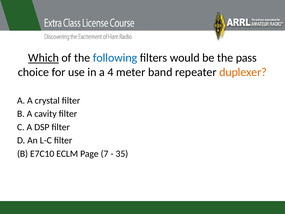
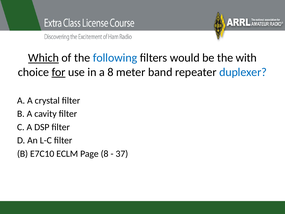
pass: pass -> with
for underline: none -> present
a 4: 4 -> 8
duplexer colour: orange -> blue
Page 7: 7 -> 8
35: 35 -> 37
